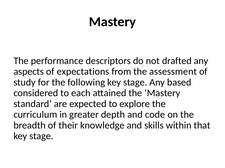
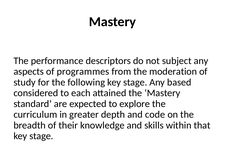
drafted: drafted -> subject
expectations: expectations -> programmes
assessment: assessment -> moderation
